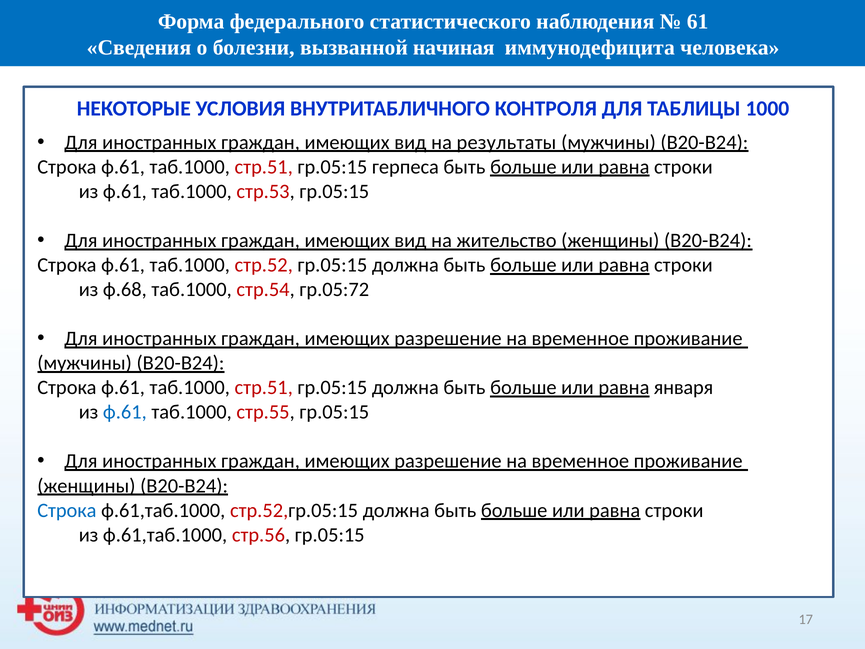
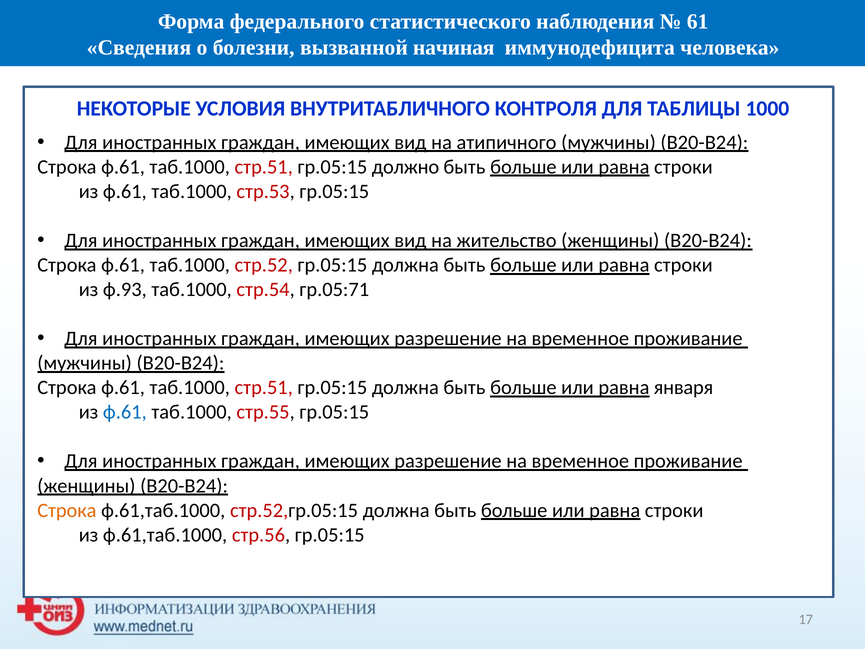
результаты: результаты -> атипичного
герпеса: герпеса -> должно
ф.68: ф.68 -> ф.93
гр.05:72: гр.05:72 -> гр.05:71
Строка at (67, 510) colour: blue -> orange
